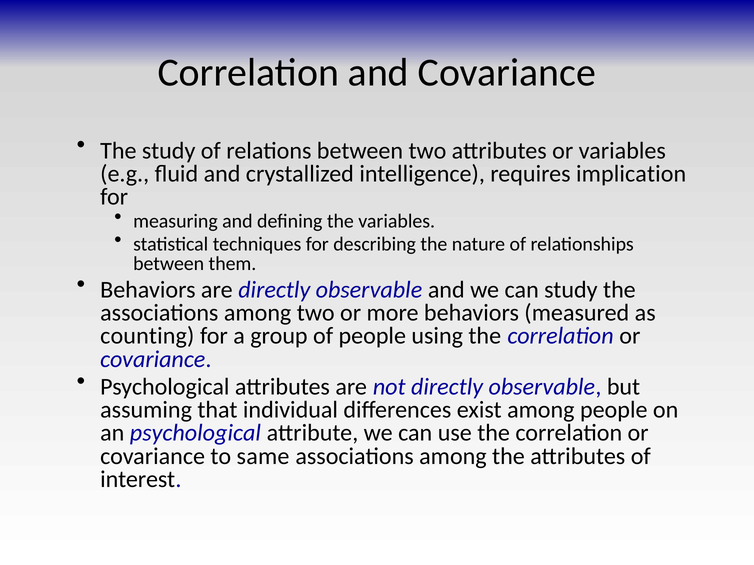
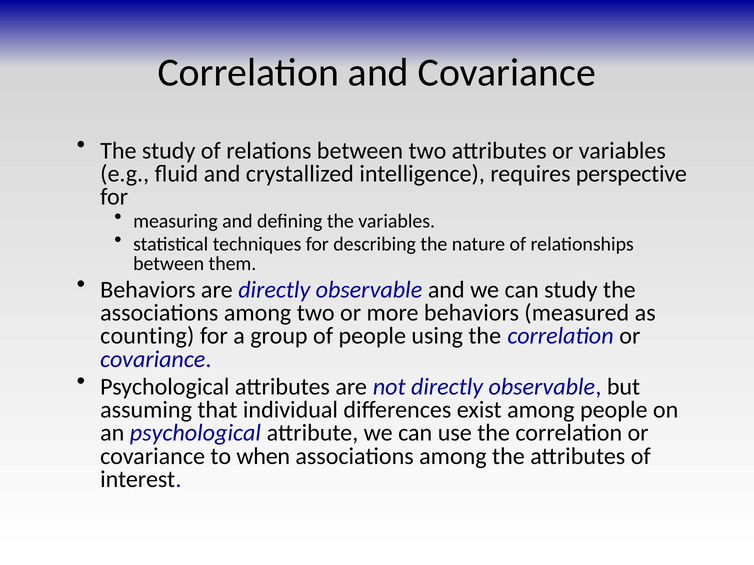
implication: implication -> perspective
same: same -> when
